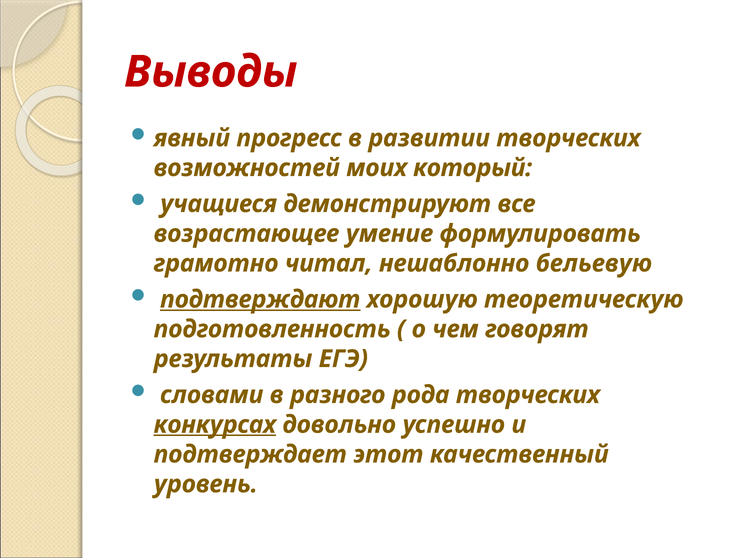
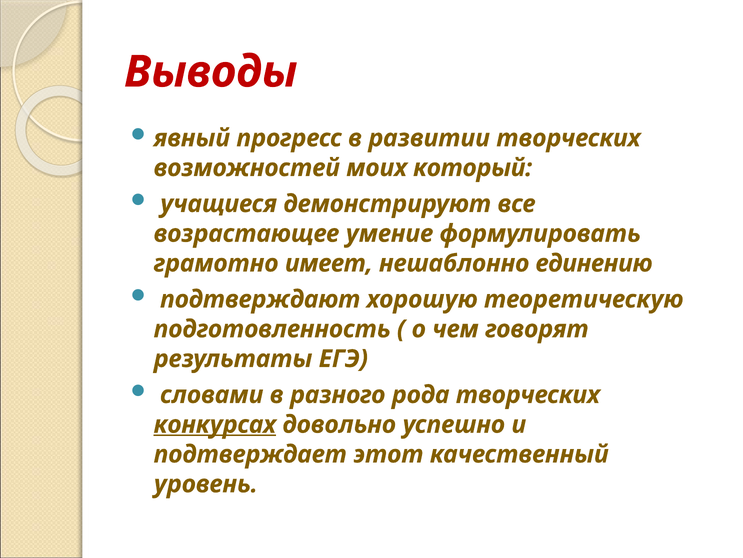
читал: читал -> имеет
бельевую: бельевую -> единению
подтверждают underline: present -> none
